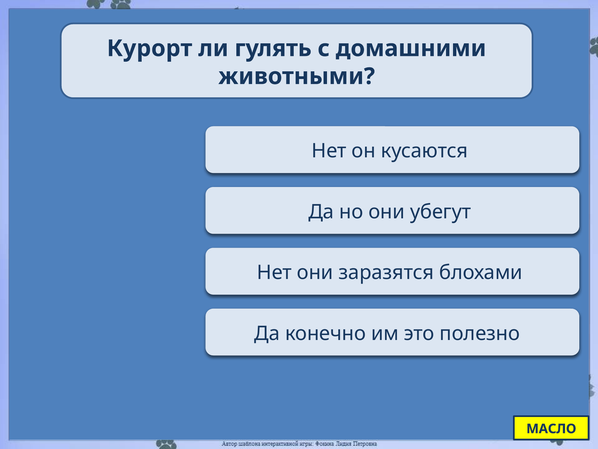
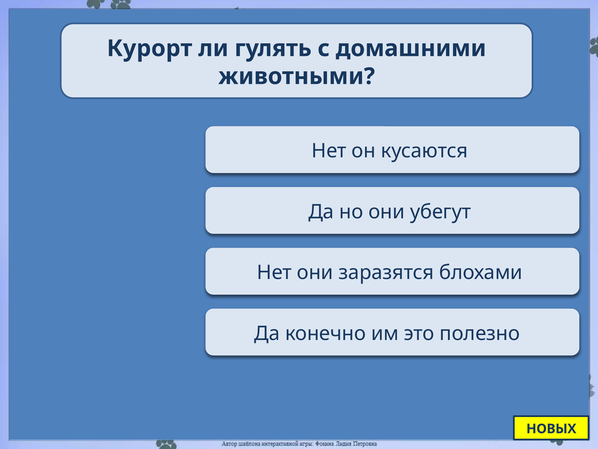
МАСЛО: МАСЛО -> НОВЫХ
